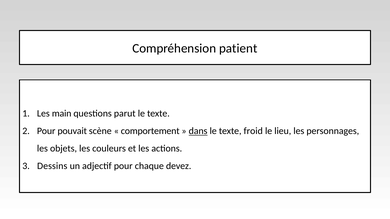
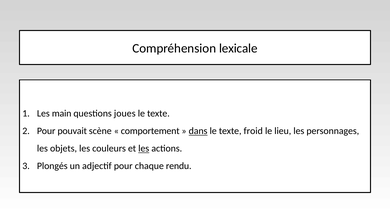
patient: patient -> lexicale
parut: parut -> joues
les at (144, 149) underline: none -> present
Dessins: Dessins -> Plongés
devez: devez -> rendu
